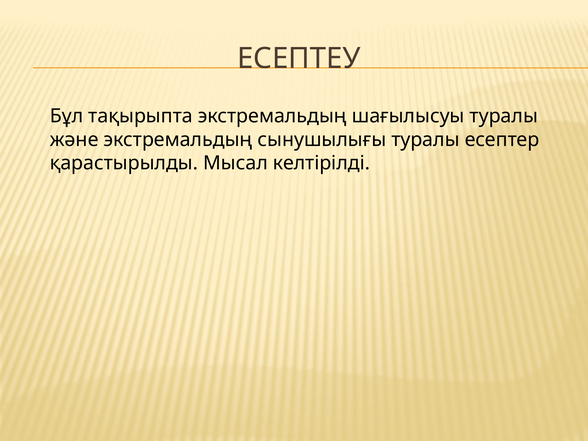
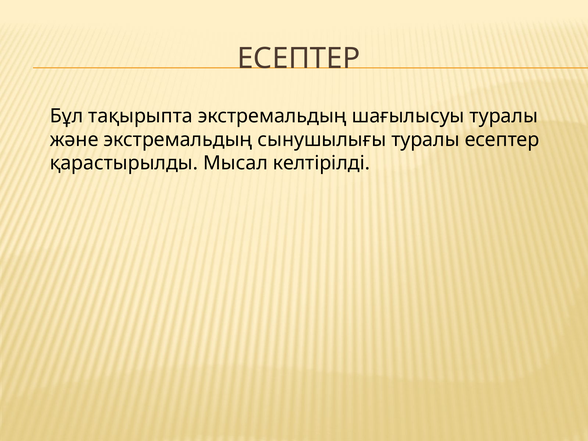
ЕСЕПТЕУ at (299, 58): ЕСЕПТЕУ -> ЕСЕПТЕР
